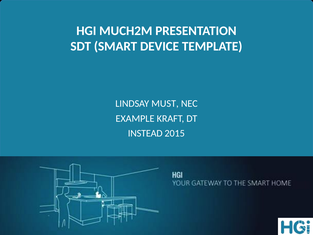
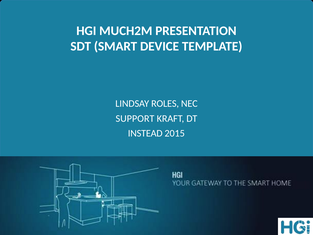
MUST: MUST -> ROLES
EXAMPLE: EXAMPLE -> SUPPORT
